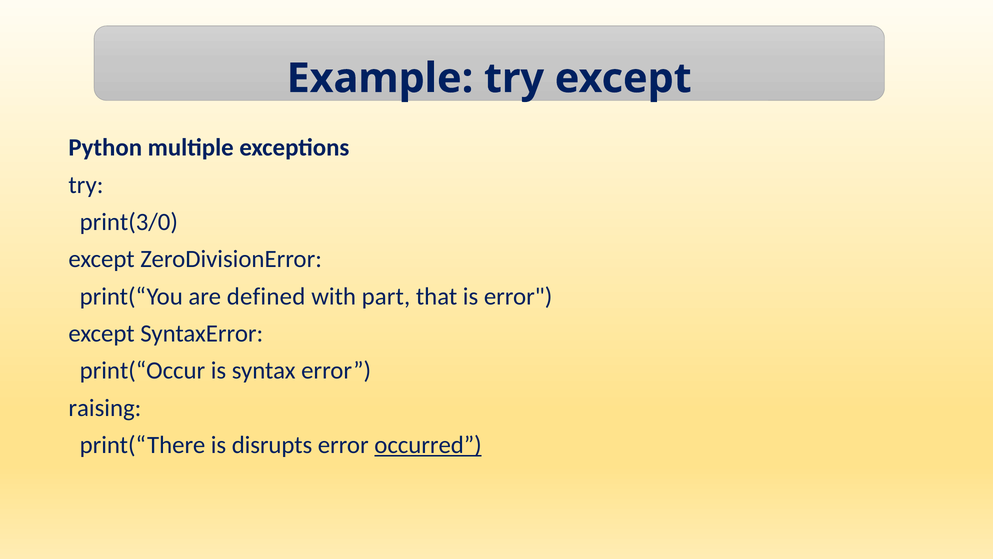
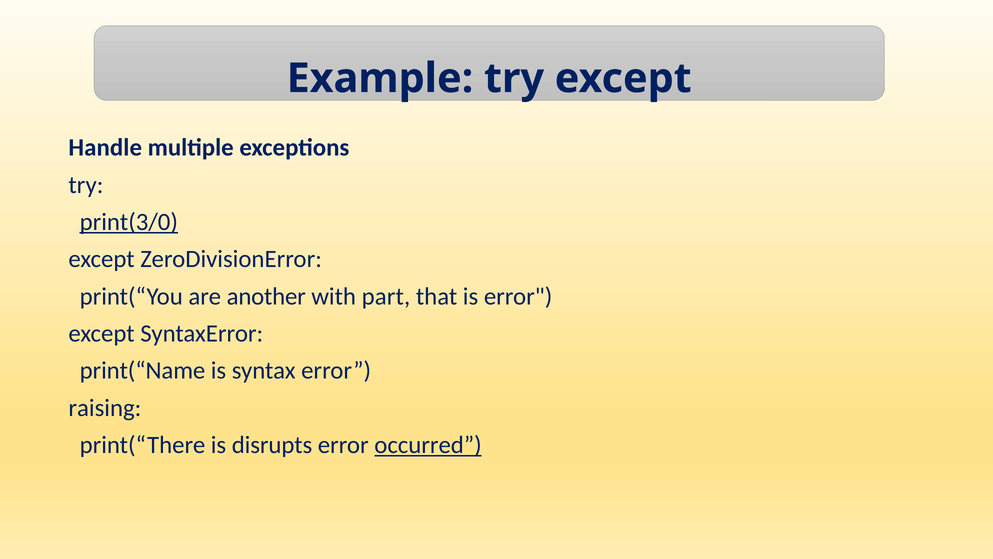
Python: Python -> Handle
print(3/0 underline: none -> present
defined: defined -> another
print(“Occur: print(“Occur -> print(“Name
